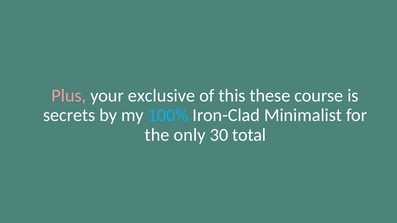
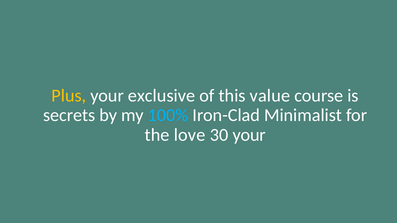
Plus colour: pink -> yellow
these: these -> value
only: only -> love
30 total: total -> your
